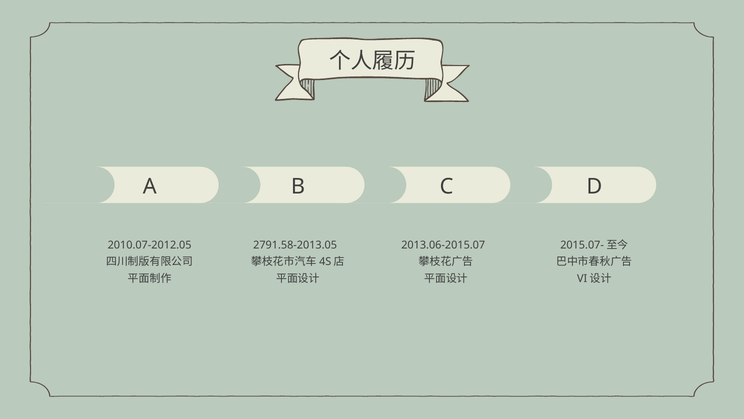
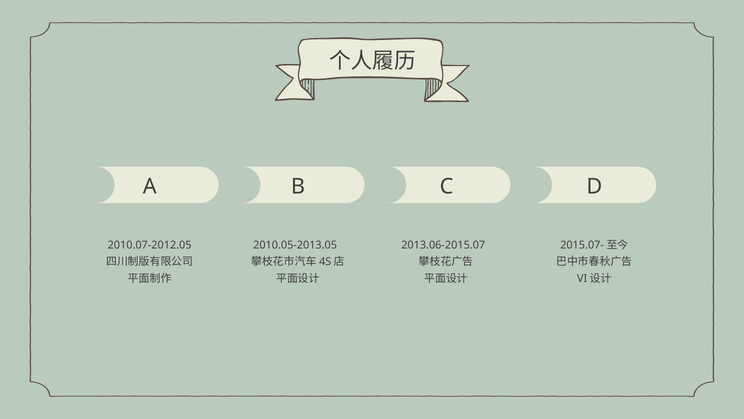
2791.58-2013.05: 2791.58-2013.05 -> 2010.05-2013.05
